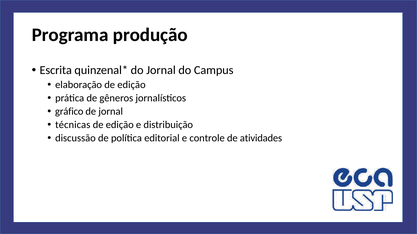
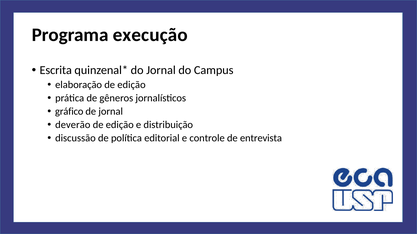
produção: produção -> execução
técnicas: técnicas -> deverão
atividades: atividades -> entrevista
